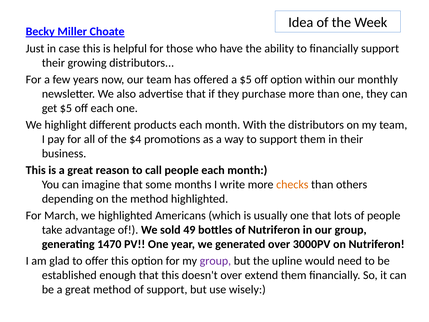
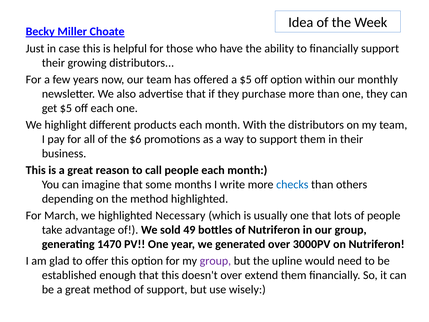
$4: $4 -> $6
checks colour: orange -> blue
Americans: Americans -> Necessary
